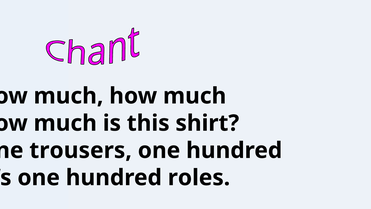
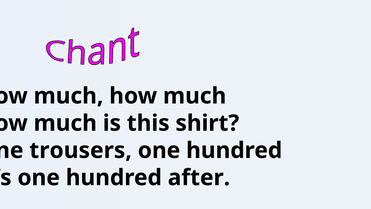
roles: roles -> after
